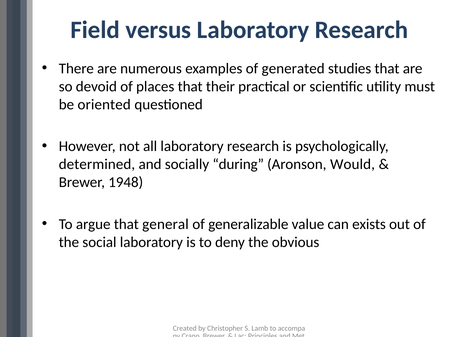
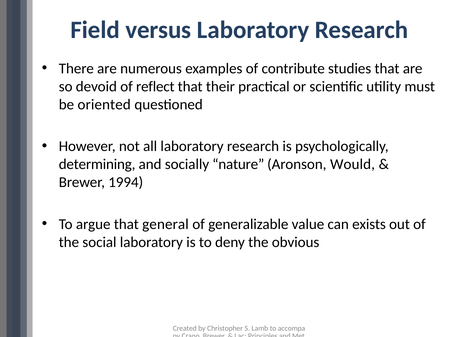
generated: generated -> contribute
places: places -> reflect
determined: determined -> determining
during: during -> nature
1948: 1948 -> 1994
